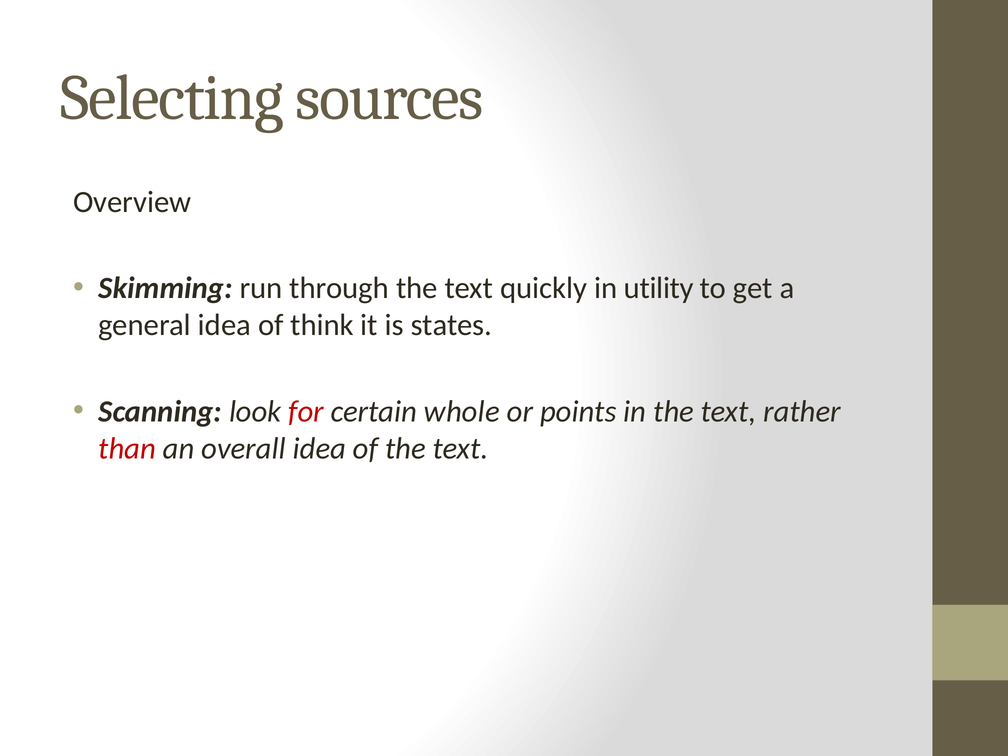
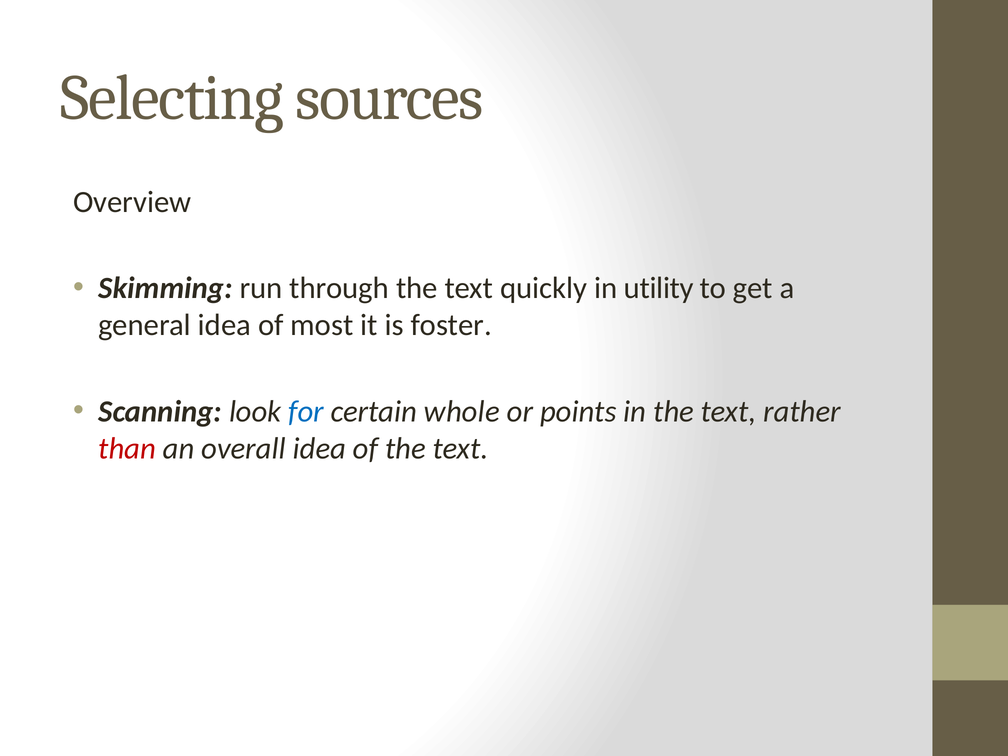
think: think -> most
states: states -> foster
for colour: red -> blue
